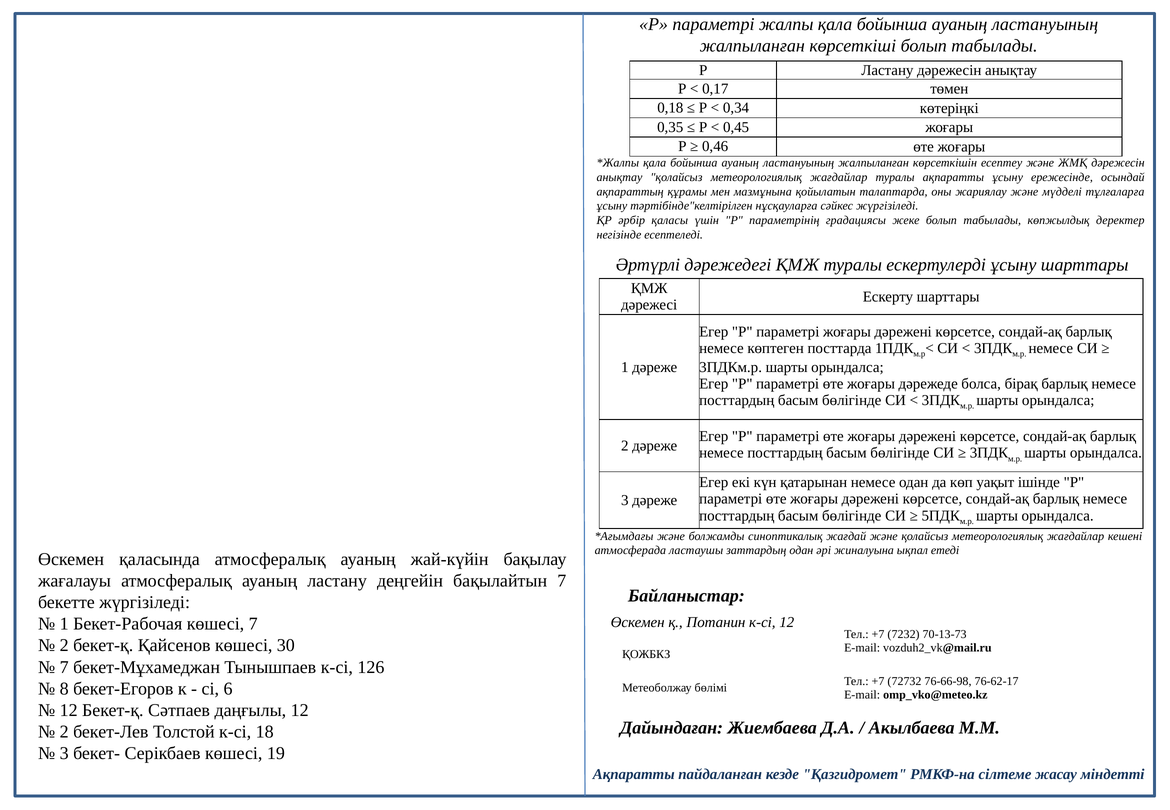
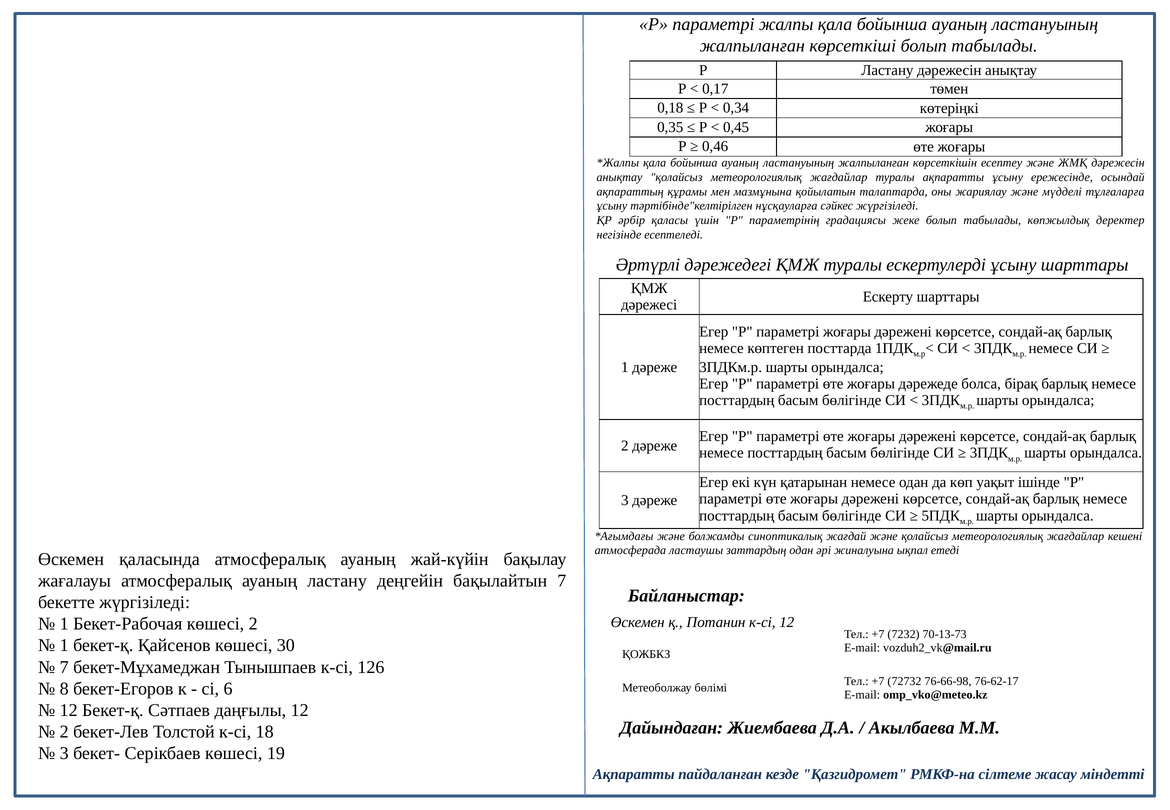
көшесі 7: 7 -> 2
2 at (64, 646): 2 -> 1
